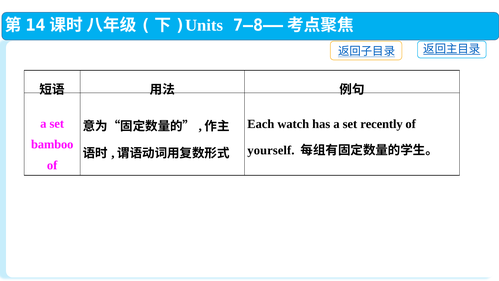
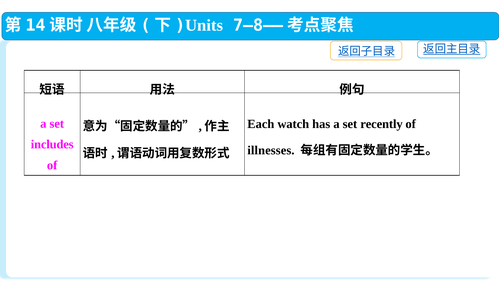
bamboo: bamboo -> includes
yourself: yourself -> illnesses
